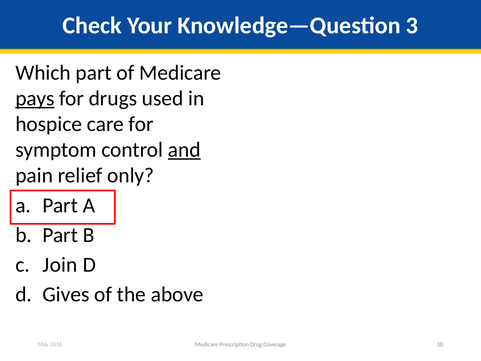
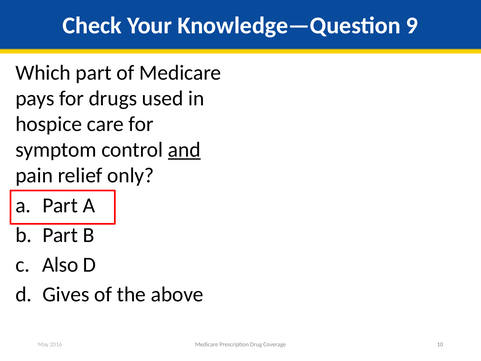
3: 3 -> 9
pays underline: present -> none
Join: Join -> Also
